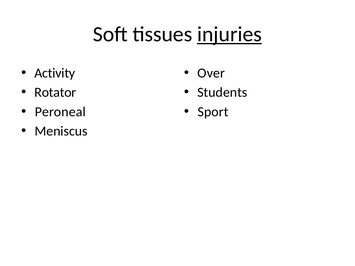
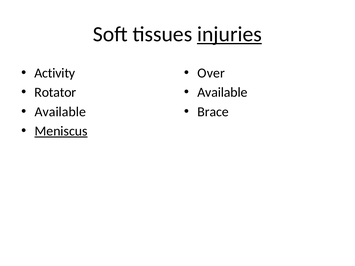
Students at (222, 92): Students -> Available
Peroneal at (60, 112): Peroneal -> Available
Sport: Sport -> Brace
Meniscus underline: none -> present
